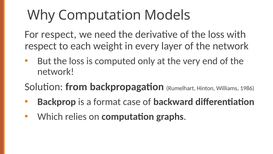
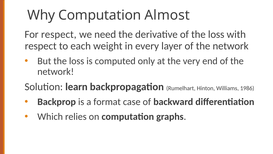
Models: Models -> Almost
from: from -> learn
